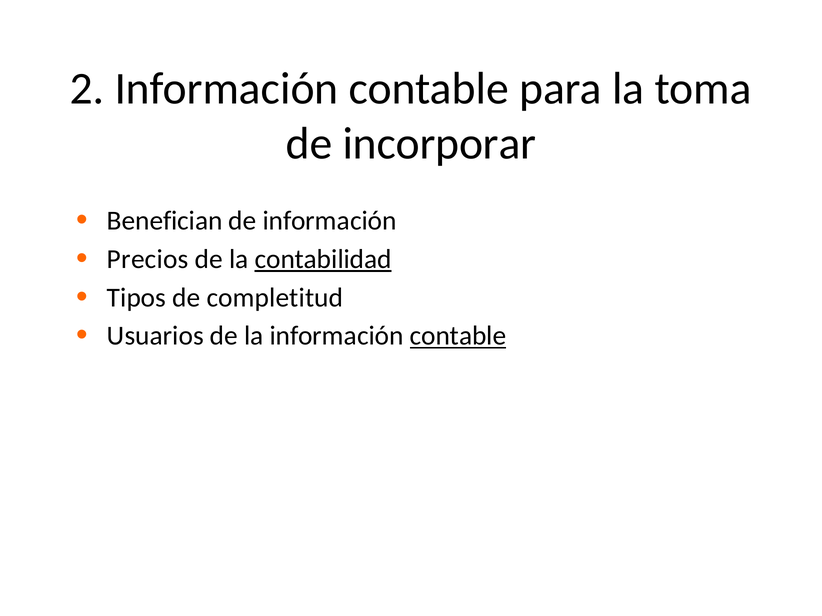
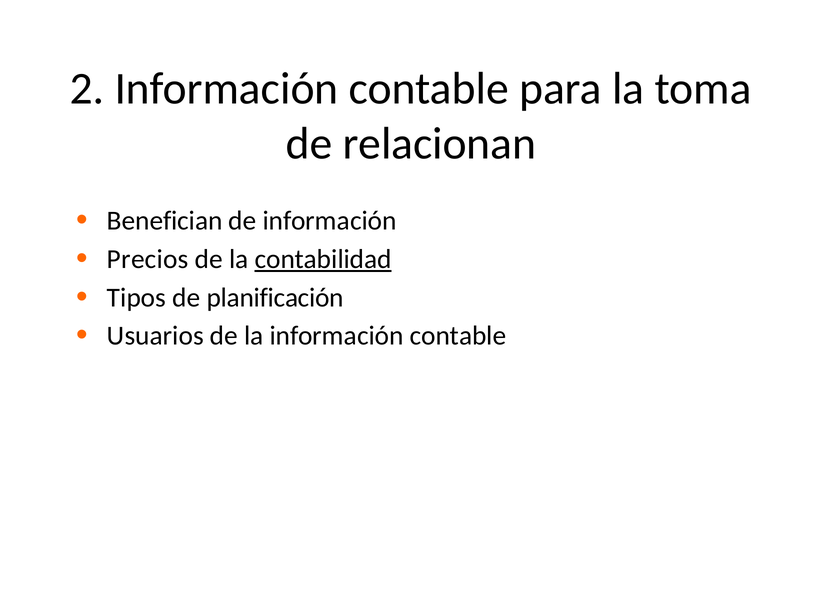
incorporar: incorporar -> relacionan
completitud: completitud -> planificación
contable at (458, 336) underline: present -> none
